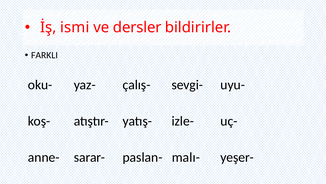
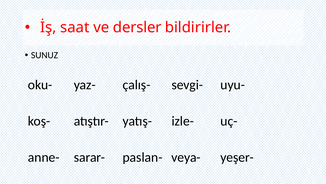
ismi: ismi -> saat
FARKLI: FARKLI -> SUNUZ
malı-: malı- -> veya-
